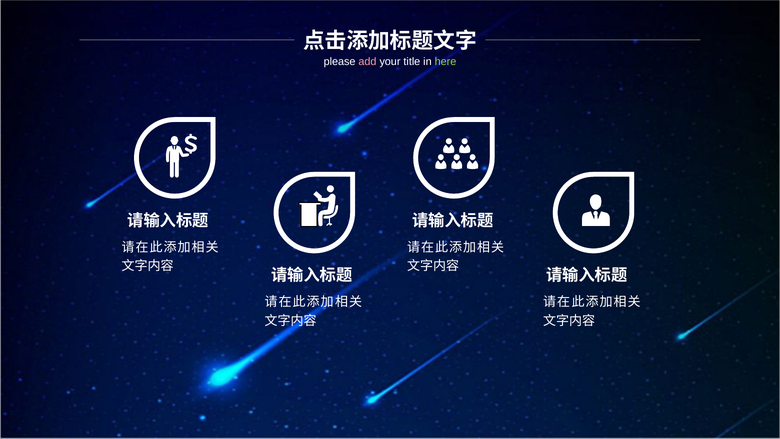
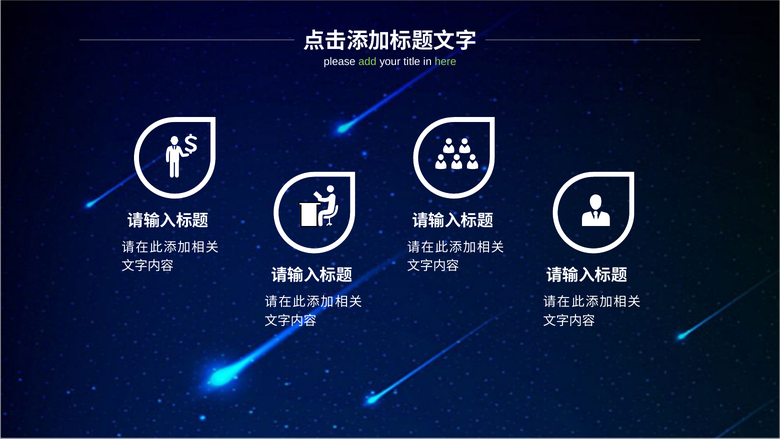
add colour: pink -> light green
